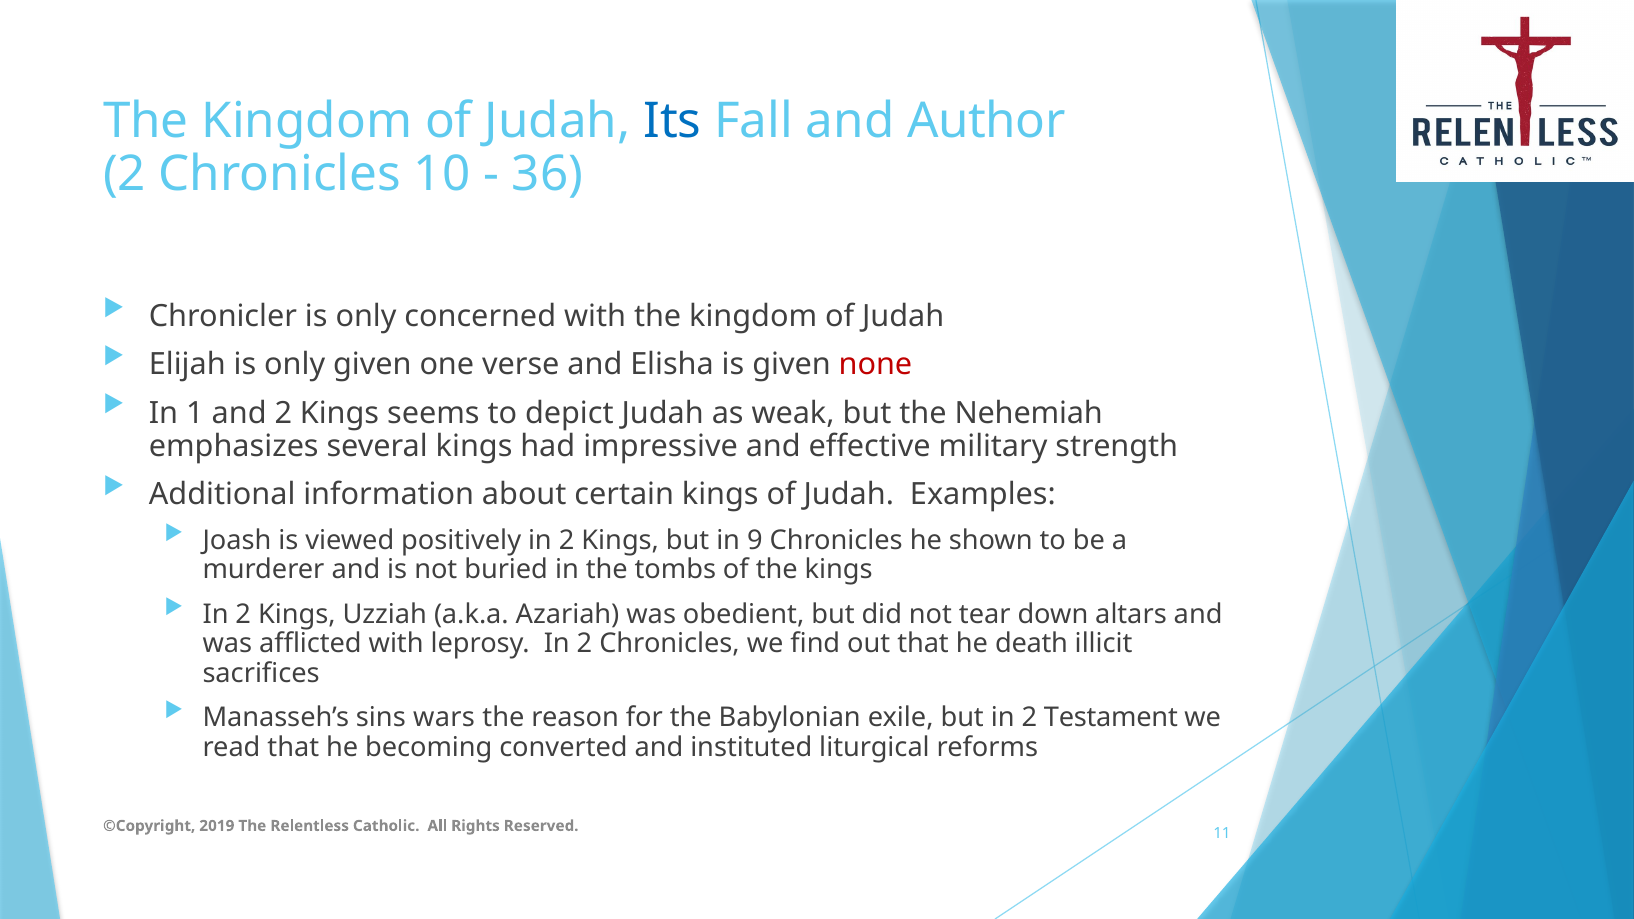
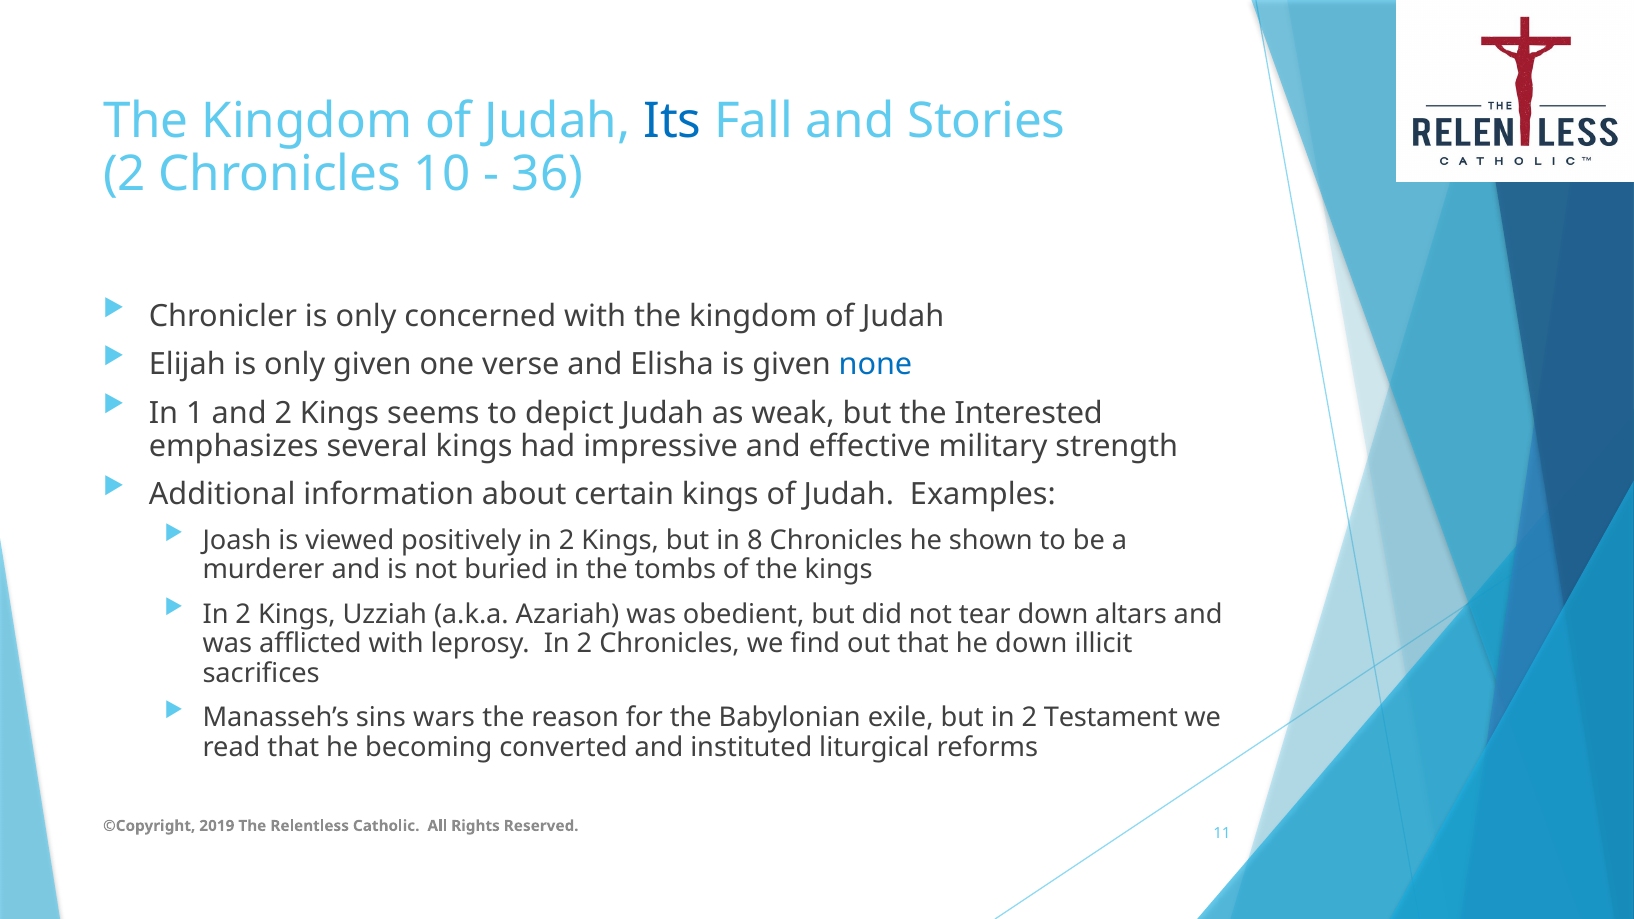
Author: Author -> Stories
none colour: red -> blue
Nehemiah: Nehemiah -> Interested
9: 9 -> 8
he death: death -> down
